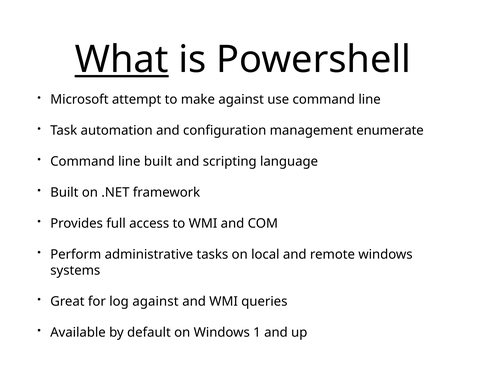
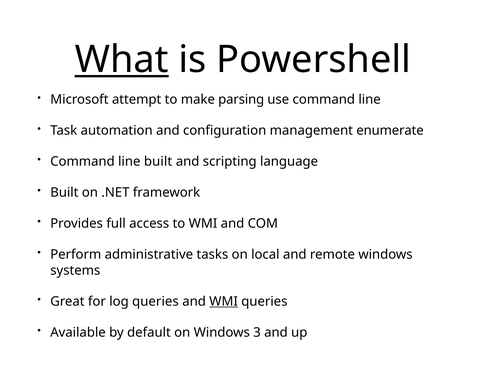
make against: against -> parsing
log against: against -> queries
WMI at (224, 301) underline: none -> present
1: 1 -> 3
